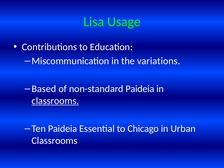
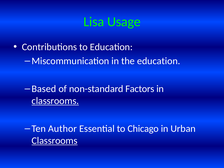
the variations: variations -> education
non-standard Paideia: Paideia -> Factors
Ten Paideia: Paideia -> Author
Classrooms at (55, 141) underline: none -> present
